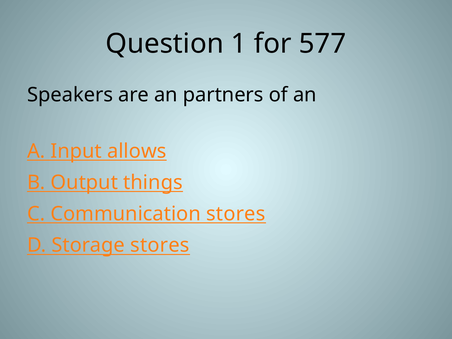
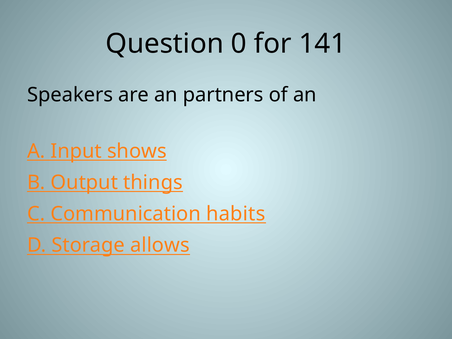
1: 1 -> 0
577: 577 -> 141
allows: allows -> shows
Communication stores: stores -> habits
Storage stores: stores -> allows
